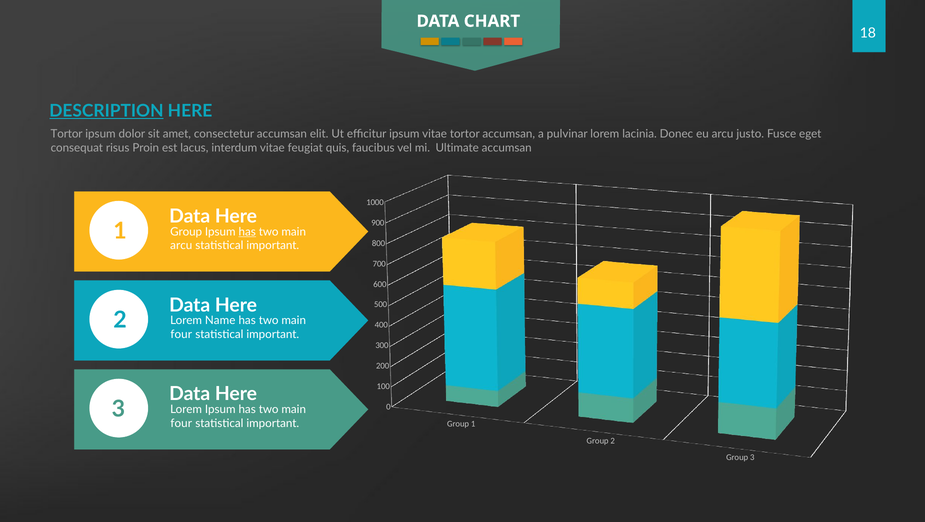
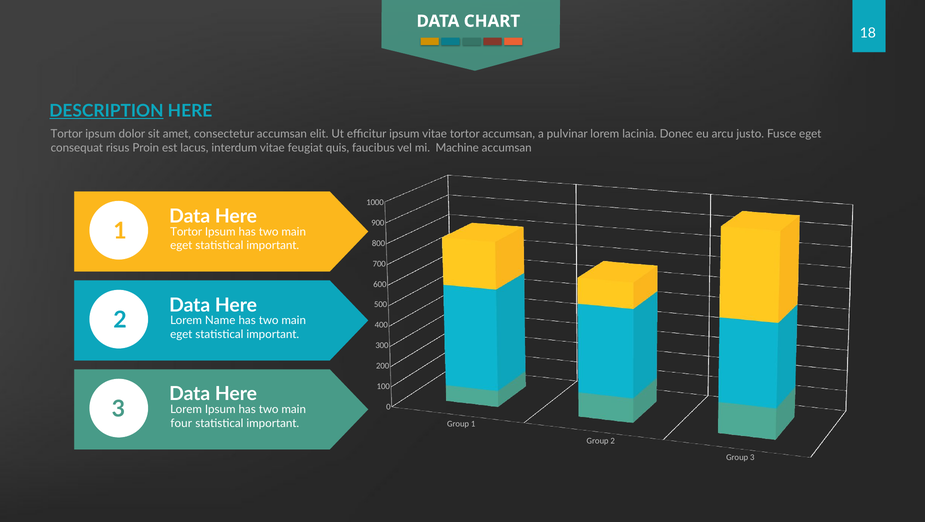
Ultimate: Ultimate -> Machine
Group at (186, 232): Group -> Tortor
has at (247, 232) underline: present -> none
arcu at (181, 245): arcu -> eget
four at (181, 334): four -> eget
